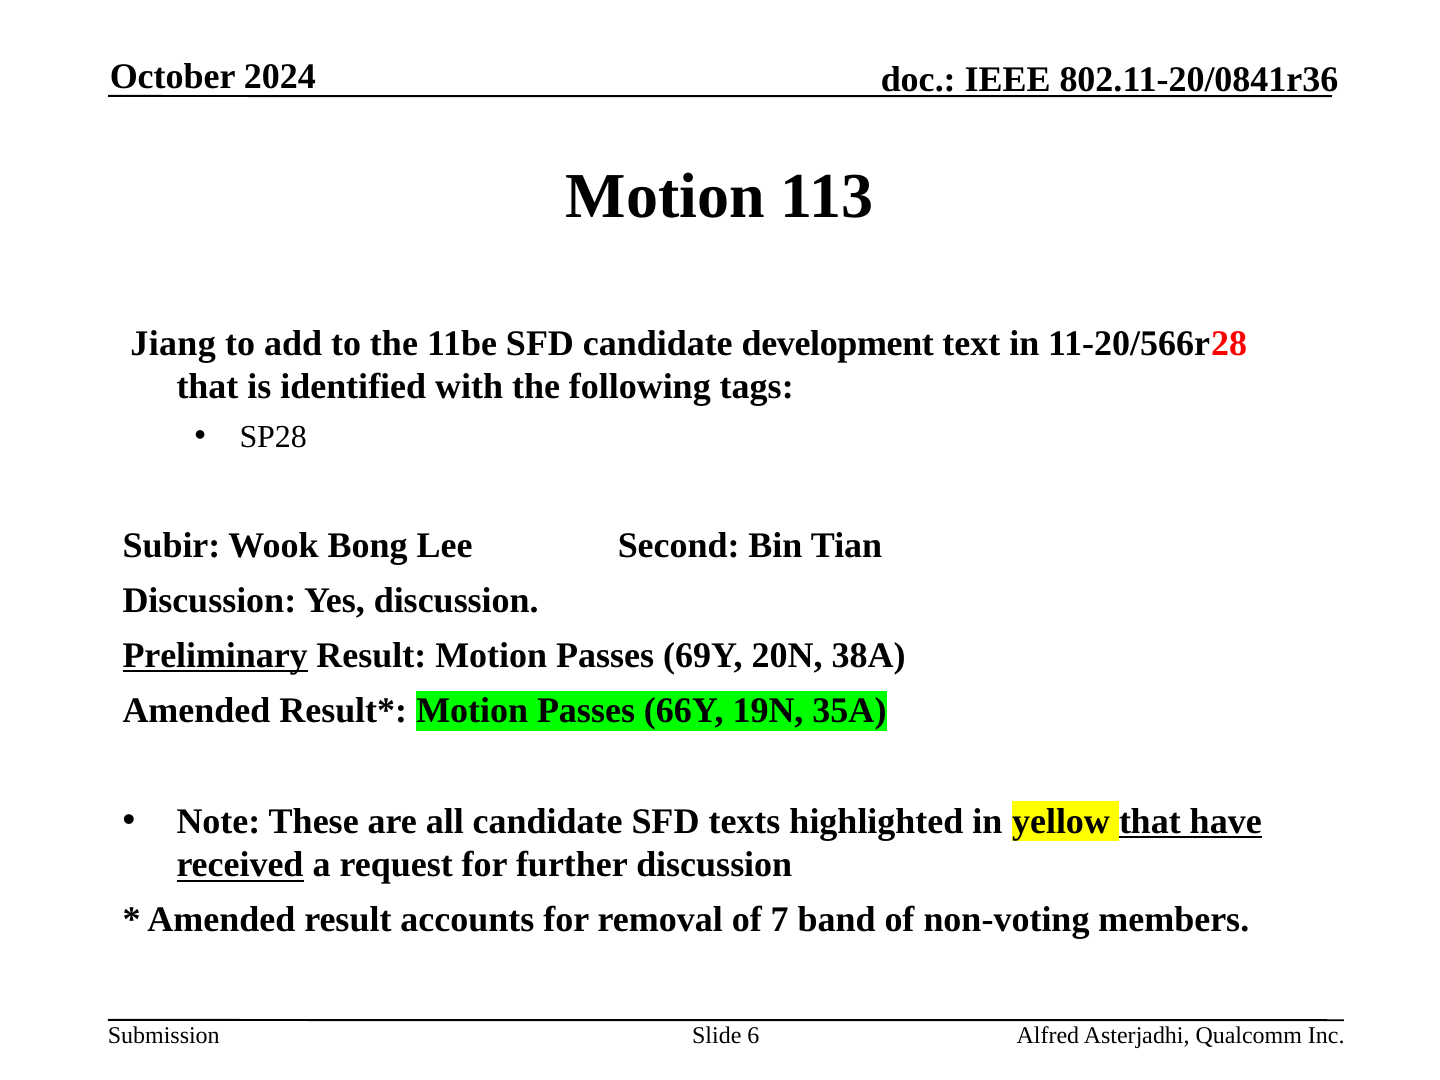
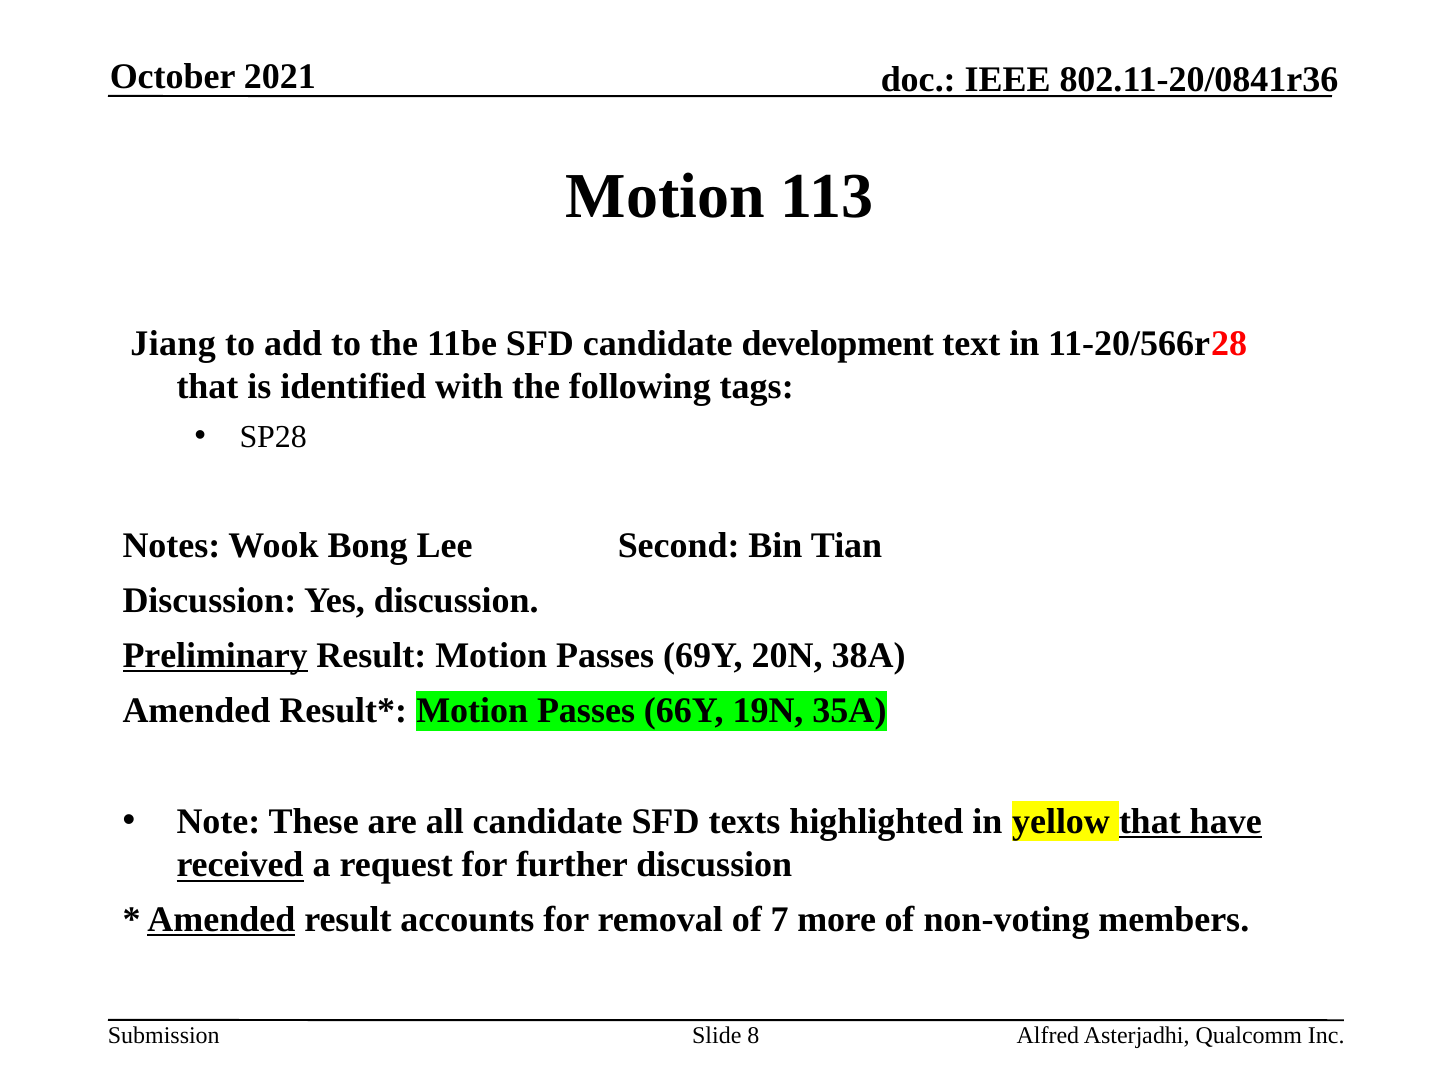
2024: 2024 -> 2021
Subir: Subir -> Notes
Amended at (221, 920) underline: none -> present
band: band -> more
6: 6 -> 8
